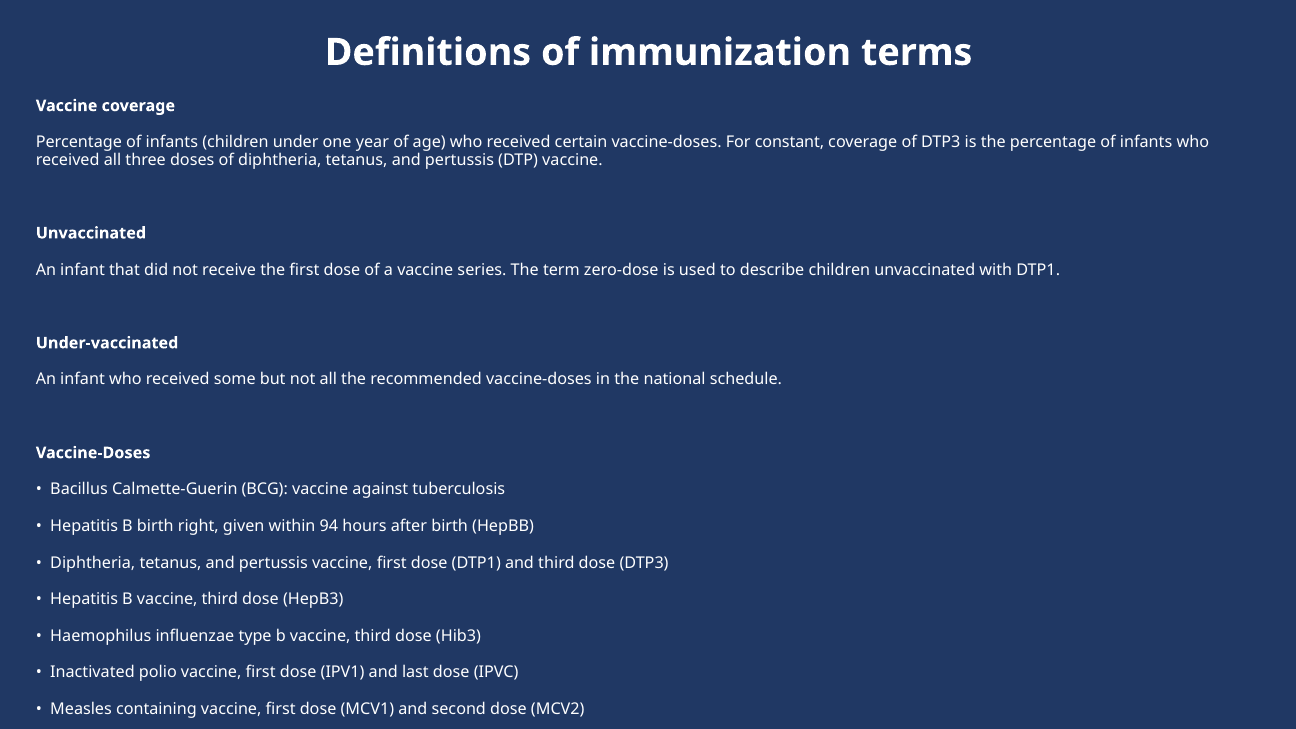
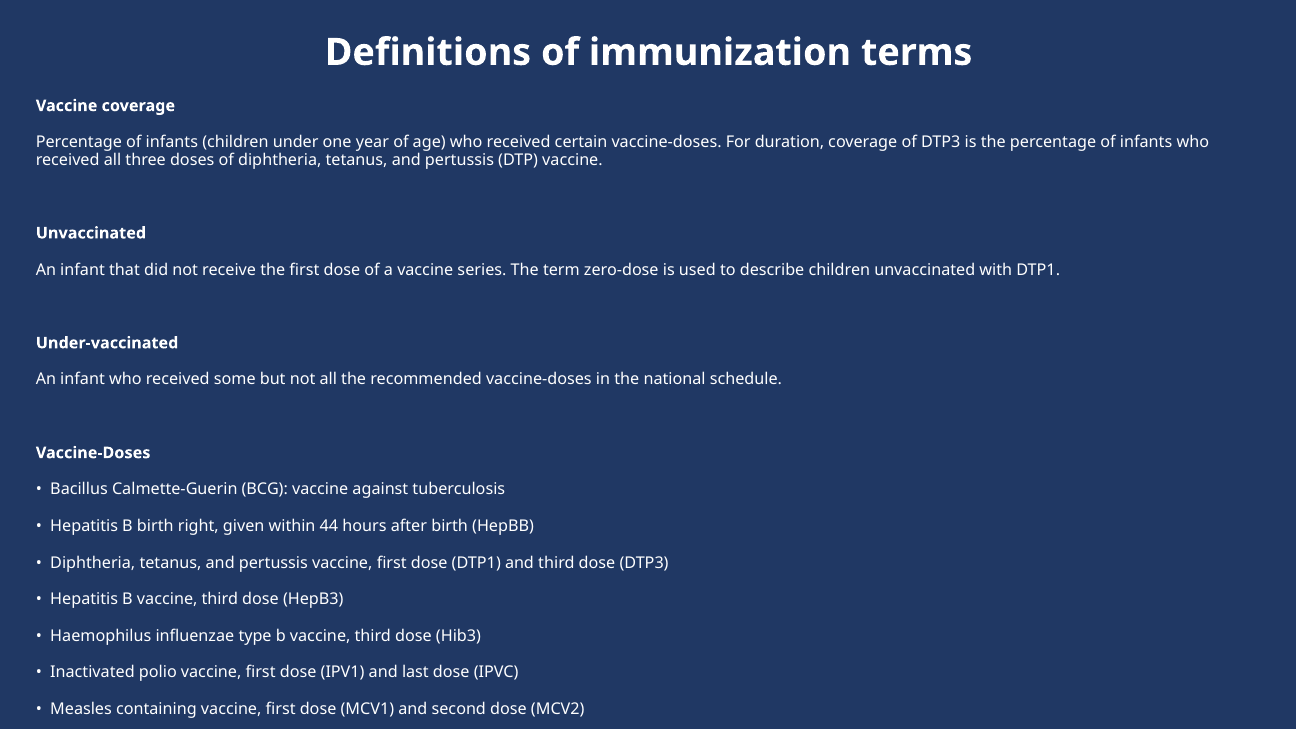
constant: constant -> duration
94: 94 -> 44
